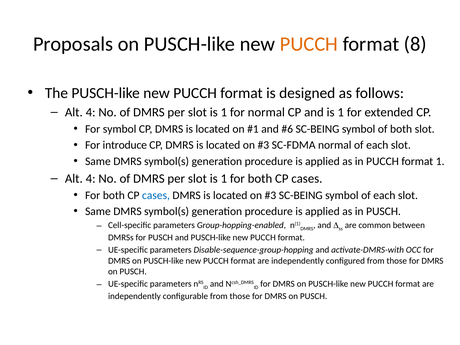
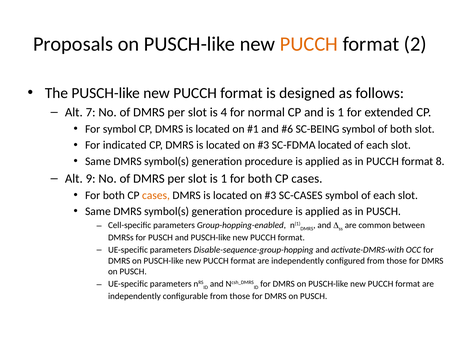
8: 8 -> 2
4 at (91, 112): 4 -> 7
1 at (224, 112): 1 -> 4
introduce: introduce -> indicated
SC-FDMA normal: normal -> located
format 1: 1 -> 8
4 at (91, 179): 4 -> 9
cases at (156, 195) colour: blue -> orange
SC-BEING at (301, 195): SC-BEING -> SC-CASES
